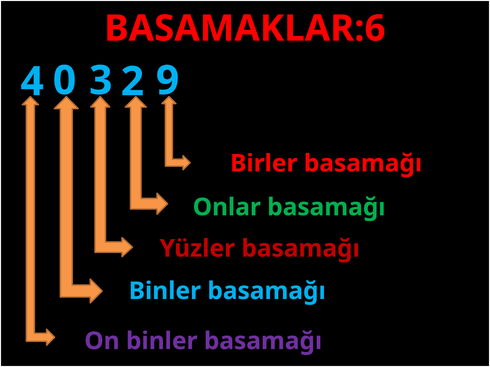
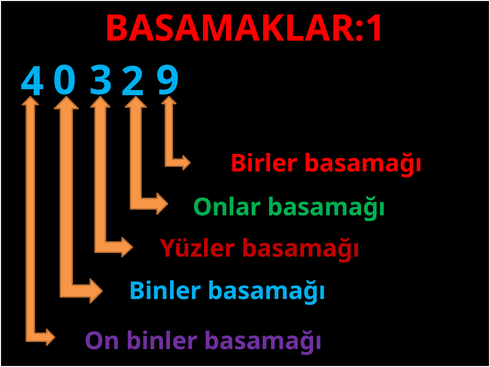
BASAMAKLAR:6: BASAMAKLAR:6 -> BASAMAKLAR:1
